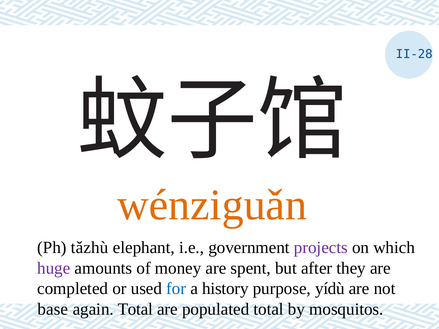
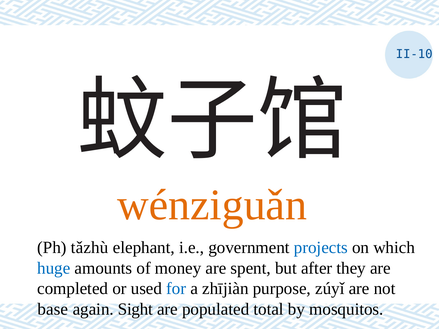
II-28: II-28 -> II-10
projects colour: purple -> blue
huge colour: purple -> blue
history: history -> zhījiàn
yídù: yídù -> zúyǐ
again Total: Total -> Sight
